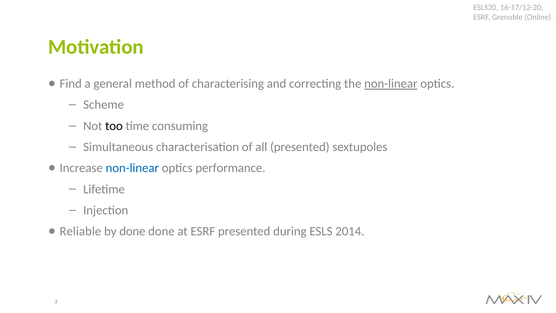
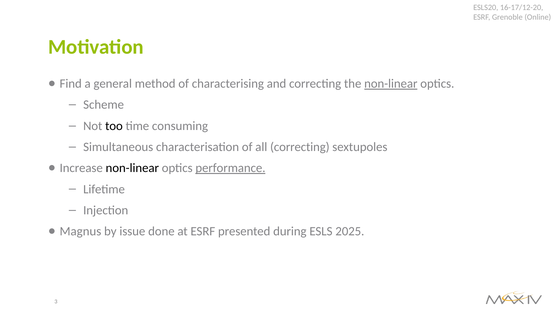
all presented: presented -> correcting
non-linear at (132, 168) colour: blue -> black
performance underline: none -> present
Reliable: Reliable -> Magnus
by done: done -> issue
2014: 2014 -> 2025
